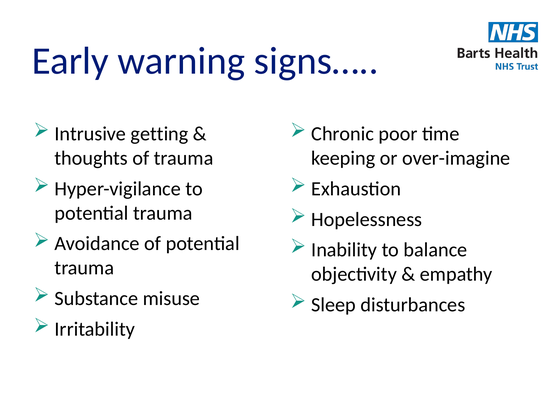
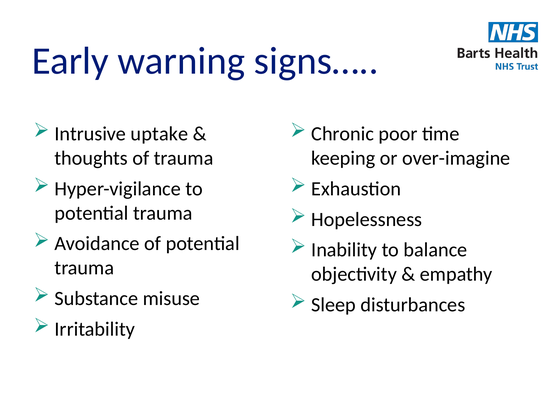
getting: getting -> uptake
